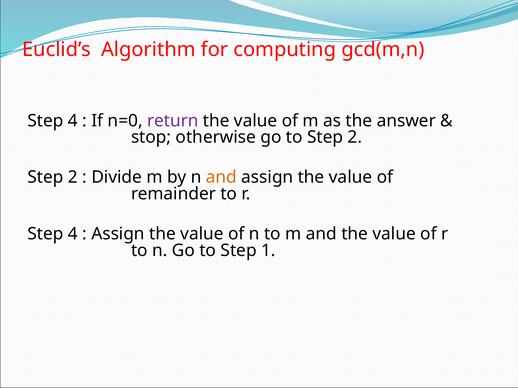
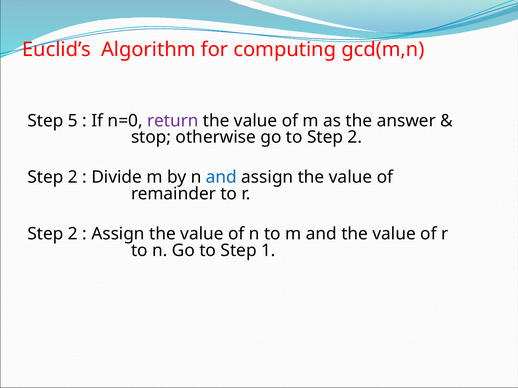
4 at (73, 121): 4 -> 5
and at (221, 177) colour: orange -> blue
4 at (73, 234): 4 -> 2
